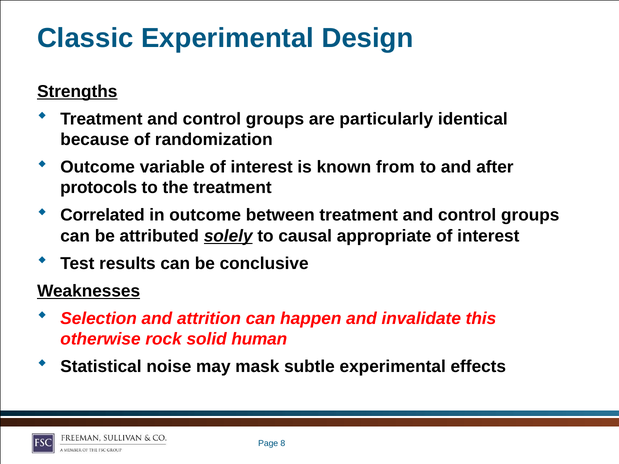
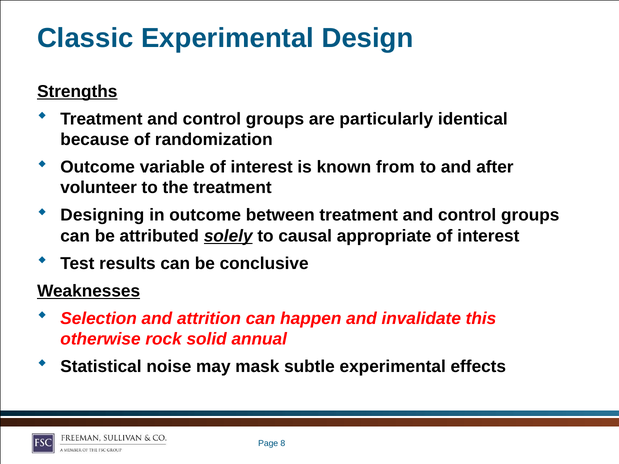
protocols: protocols -> volunteer
Correlated: Correlated -> Designing
human: human -> annual
